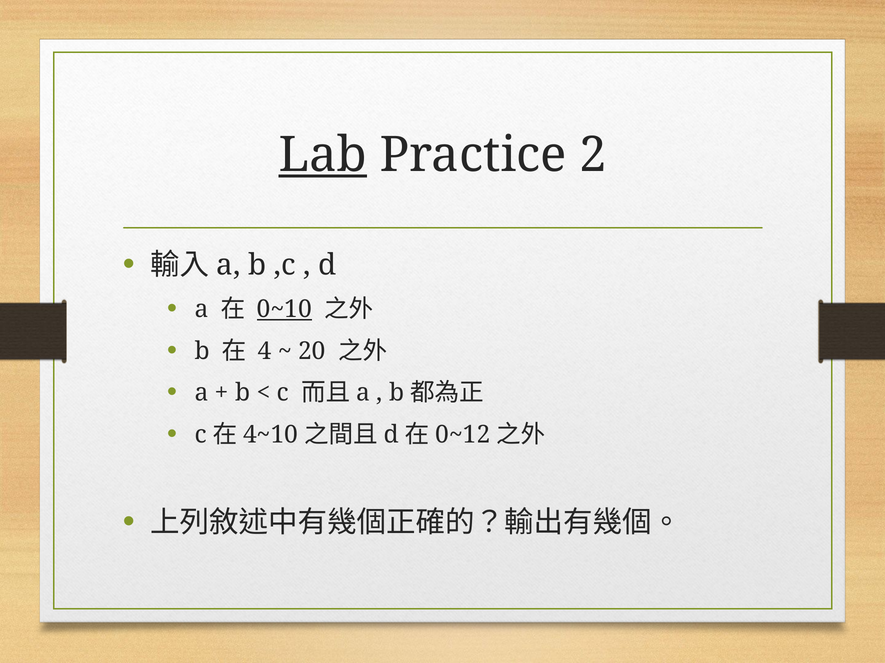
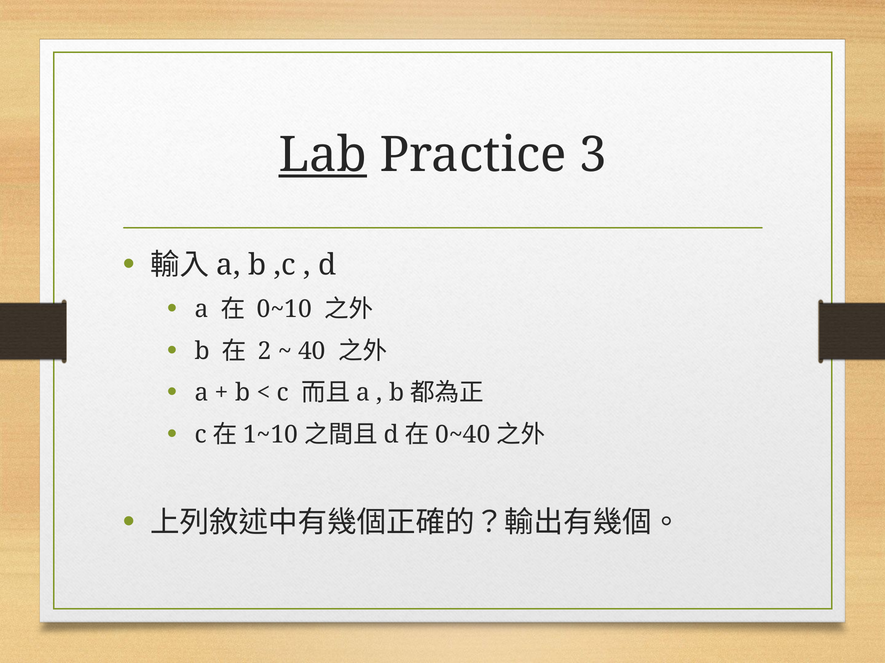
2: 2 -> 3
0~10 underline: present -> none
4: 4 -> 2
20: 20 -> 40
4~10: 4~10 -> 1~10
0~12: 0~12 -> 0~40
